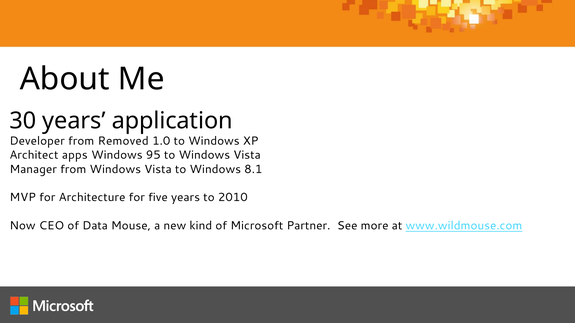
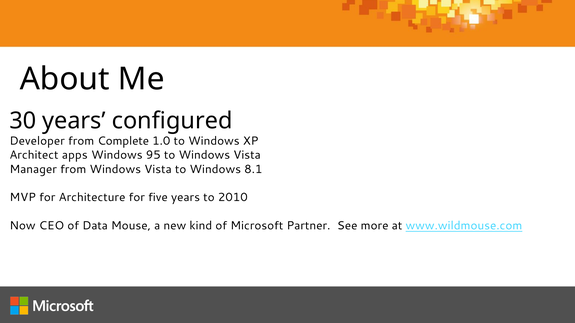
application: application -> configured
Removed: Removed -> Complete
